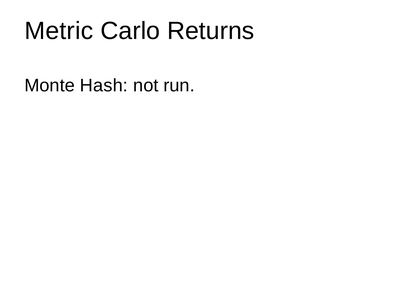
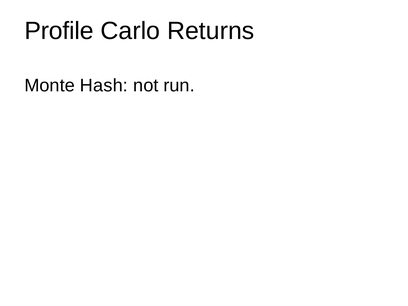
Metric: Metric -> Profile
